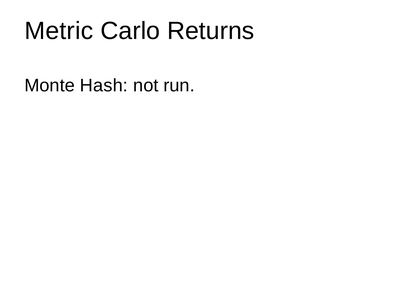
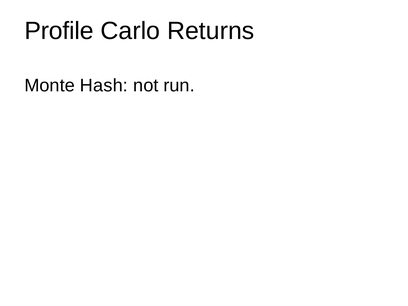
Metric: Metric -> Profile
